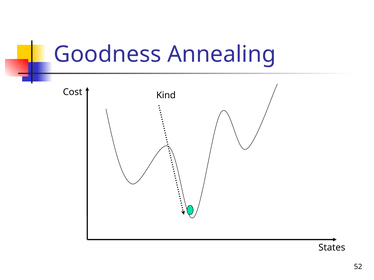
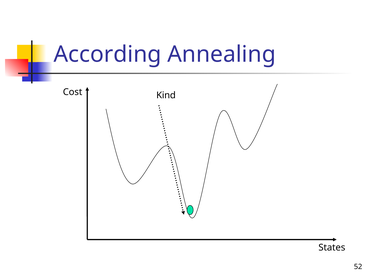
Goodness: Goodness -> According
